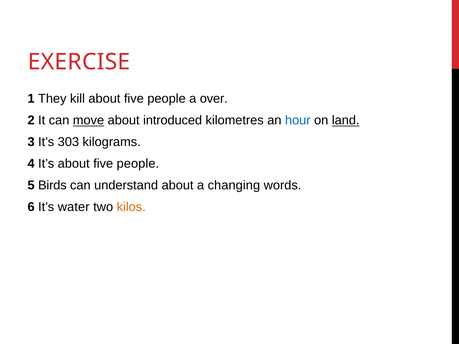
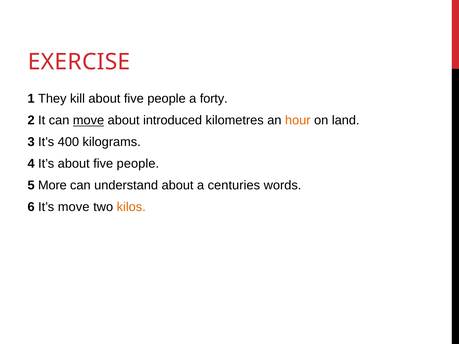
over: over -> forty
hour colour: blue -> orange
land underline: present -> none
303: 303 -> 400
Birds: Birds -> More
changing: changing -> centuries
It’s water: water -> move
